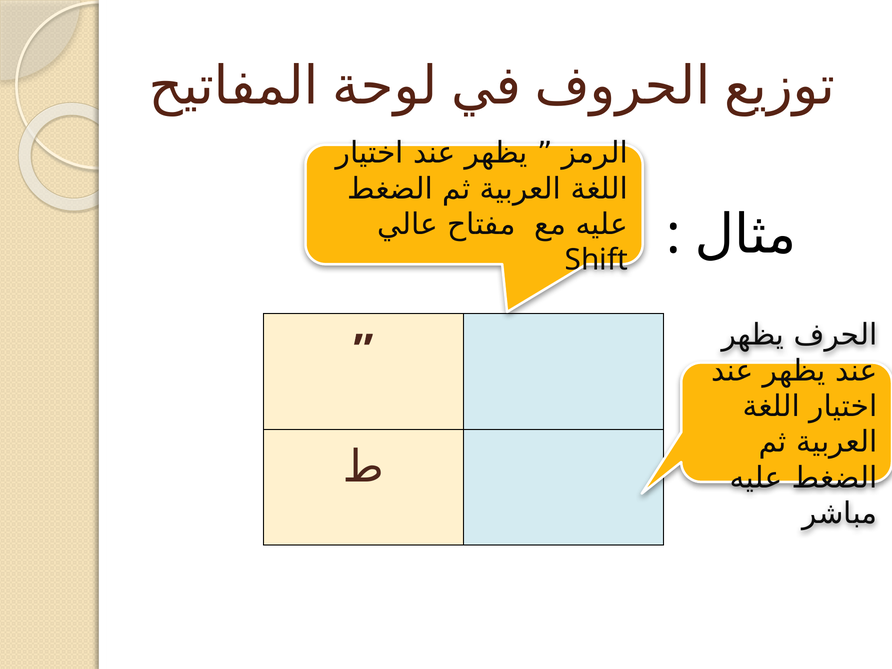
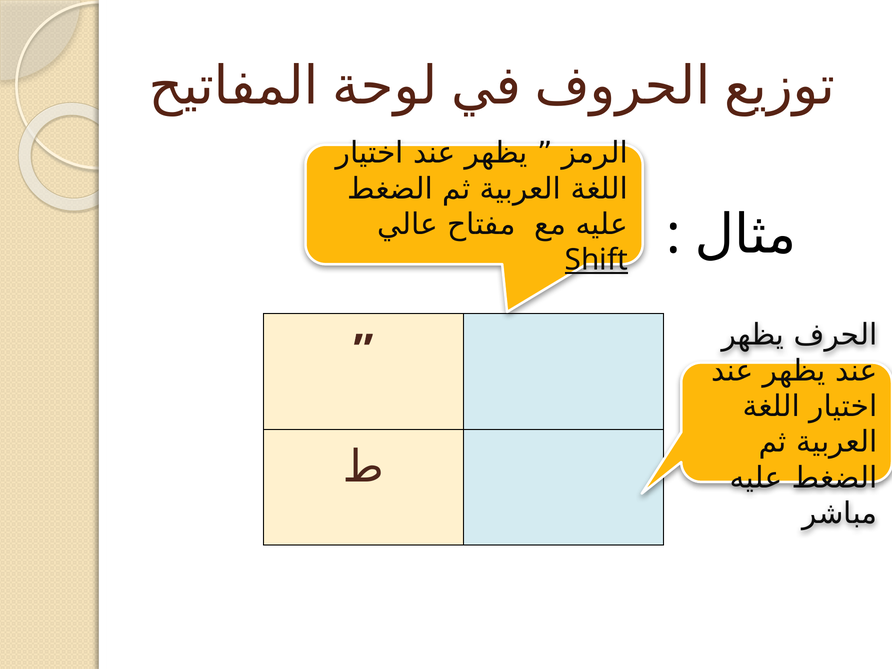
Shift underline: none -> present
